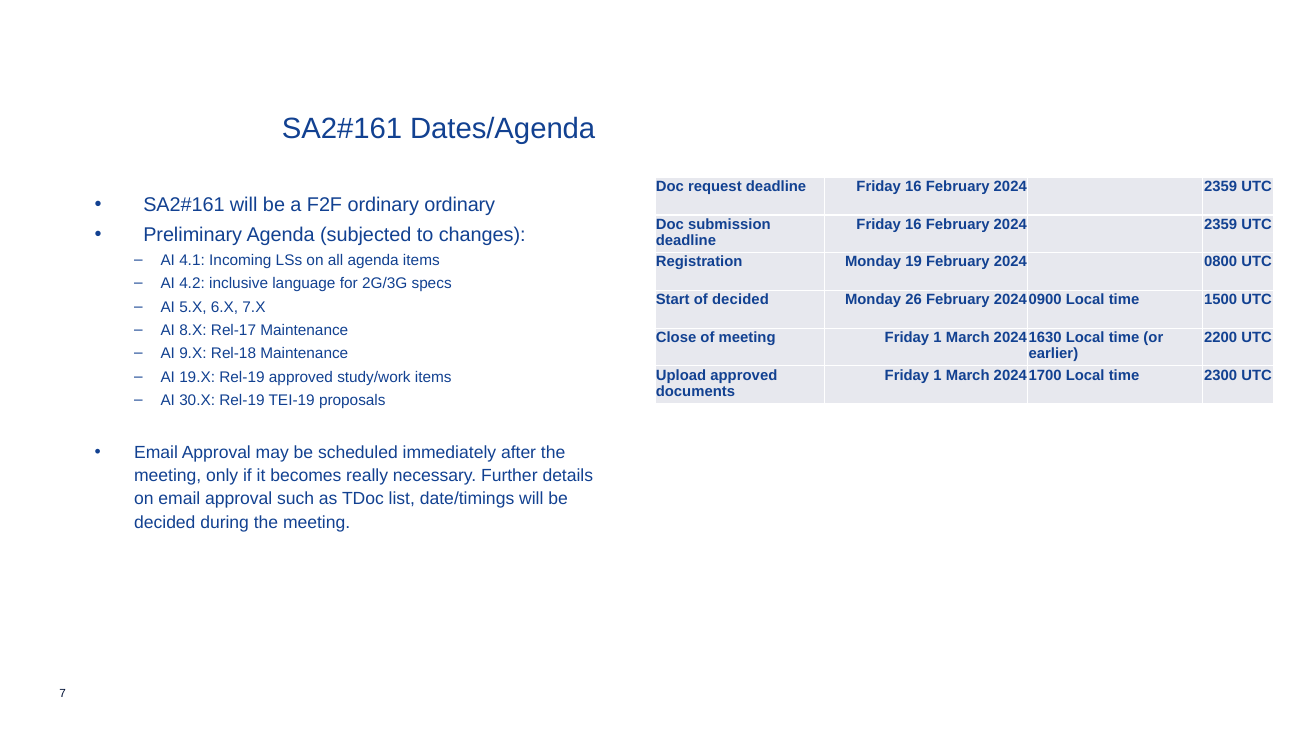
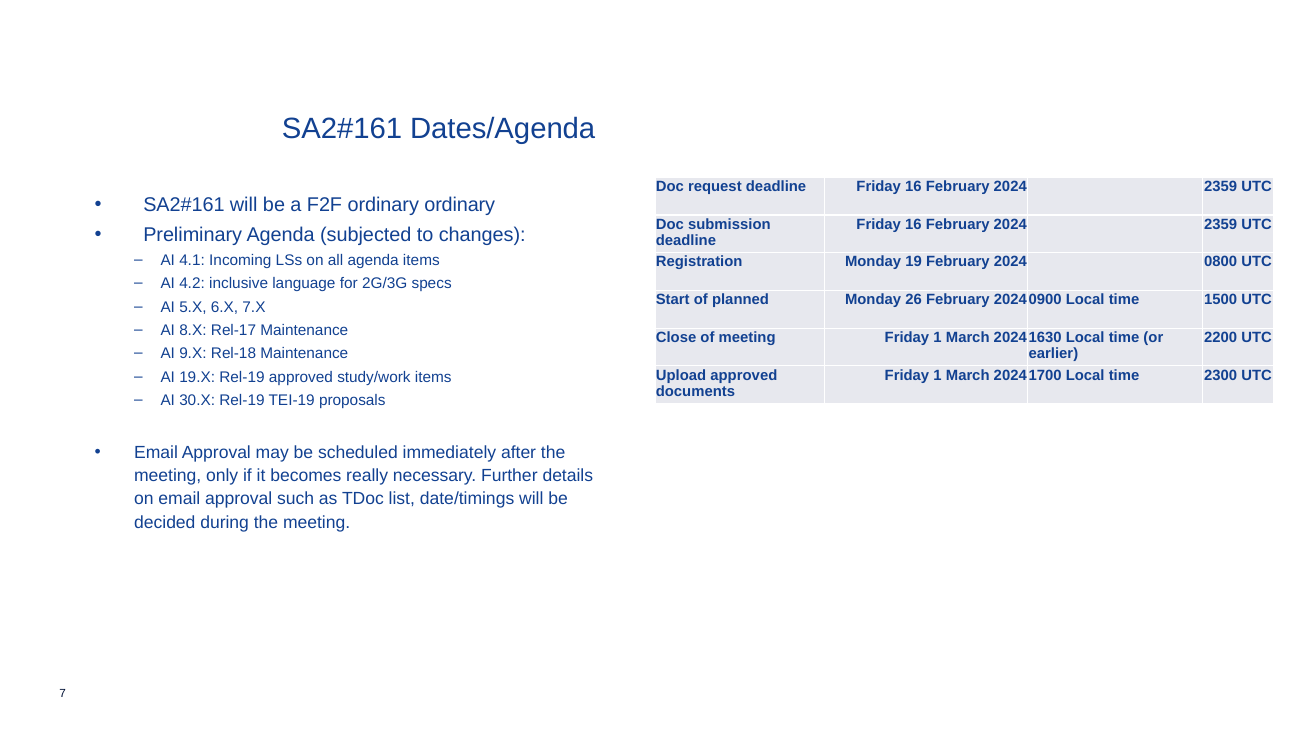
of decided: decided -> planned
